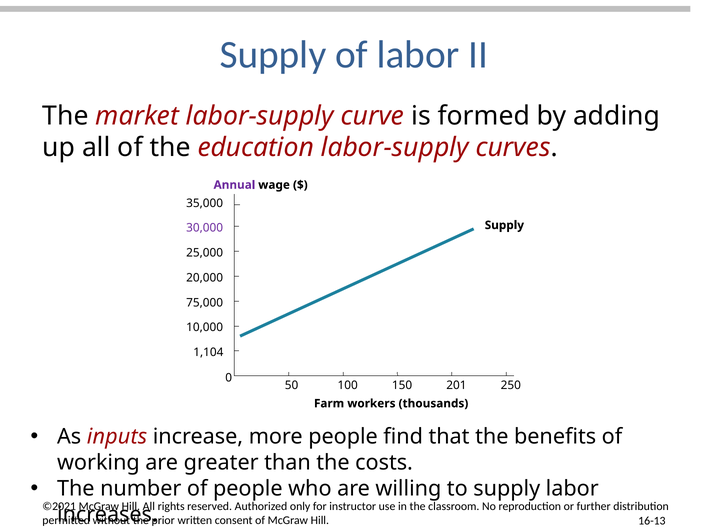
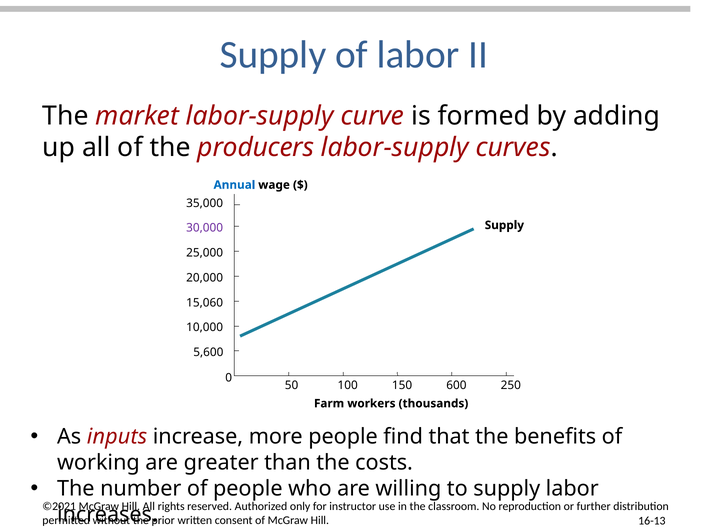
education: education -> producers
Annual colour: purple -> blue
75,000: 75,000 -> 15,060
1,104: 1,104 -> 5,600
201: 201 -> 600
